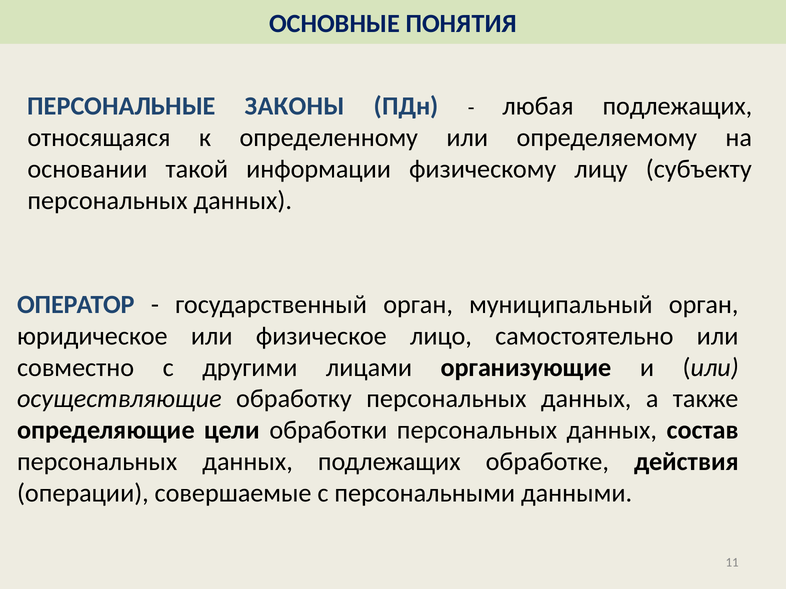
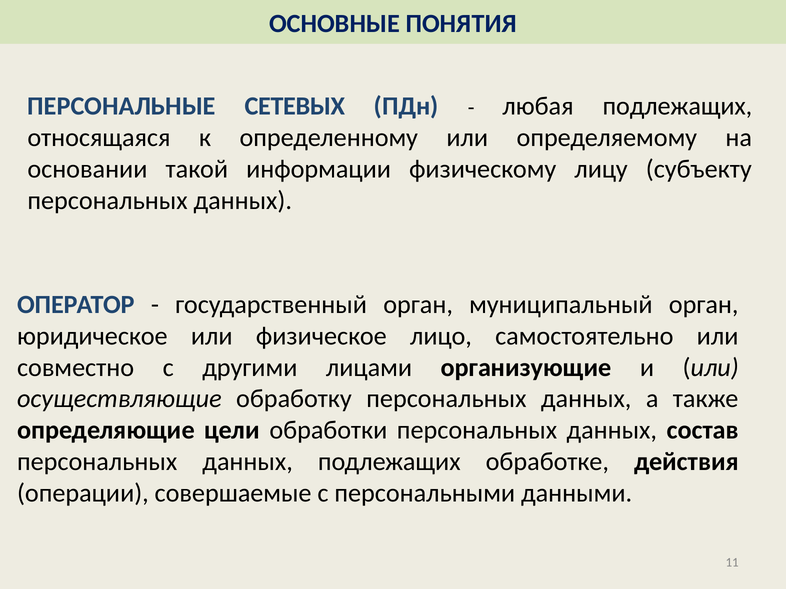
ЗАКОНЫ: ЗАКОНЫ -> СЕТЕВЫХ
